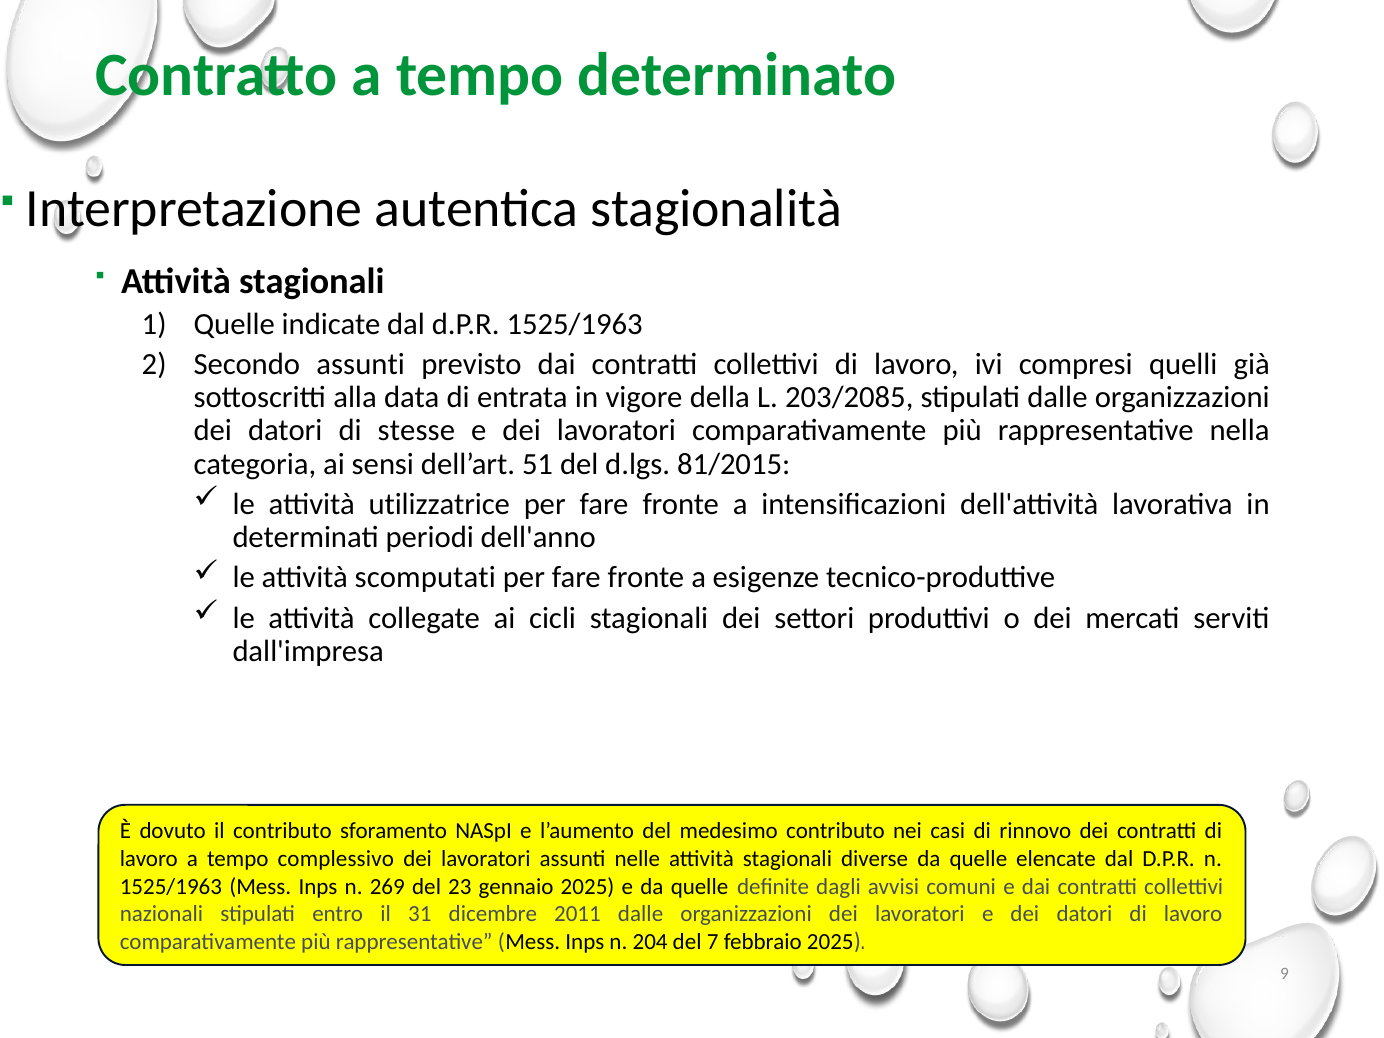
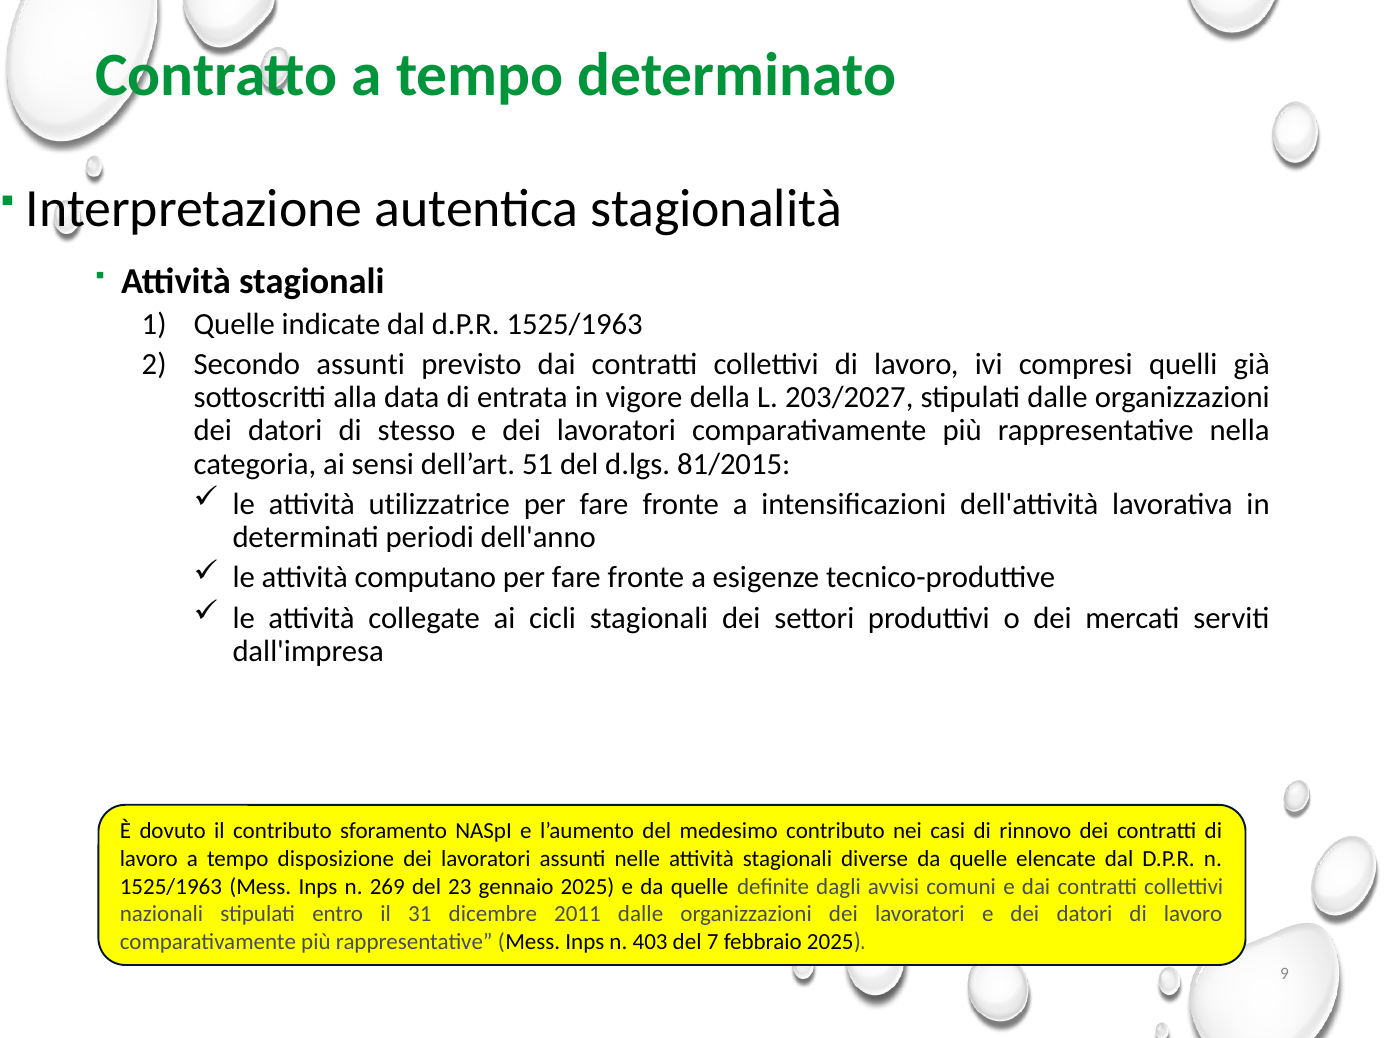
203/2085: 203/2085 -> 203/2027
stesse: stesse -> stesso
scomputati: scomputati -> computano
complessivo: complessivo -> disposizione
204: 204 -> 403
